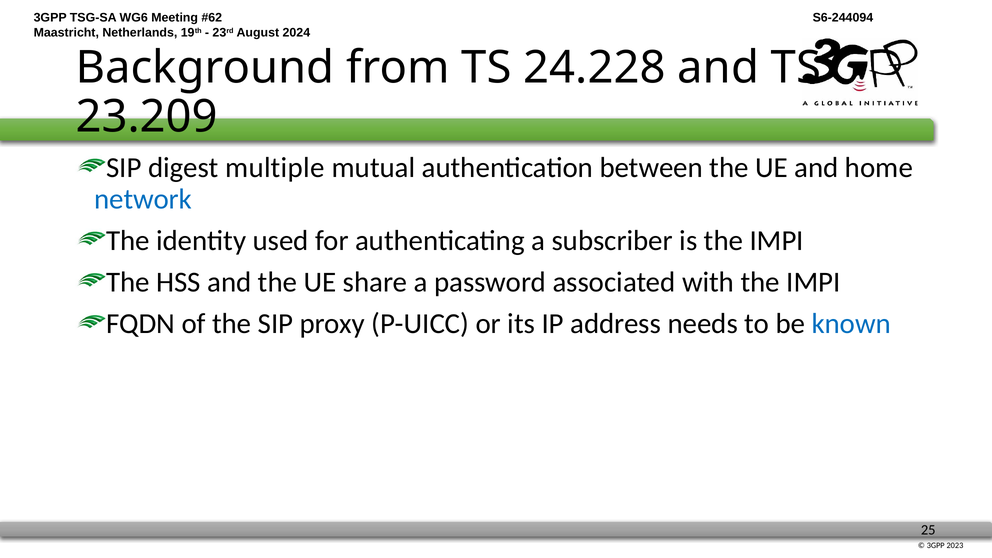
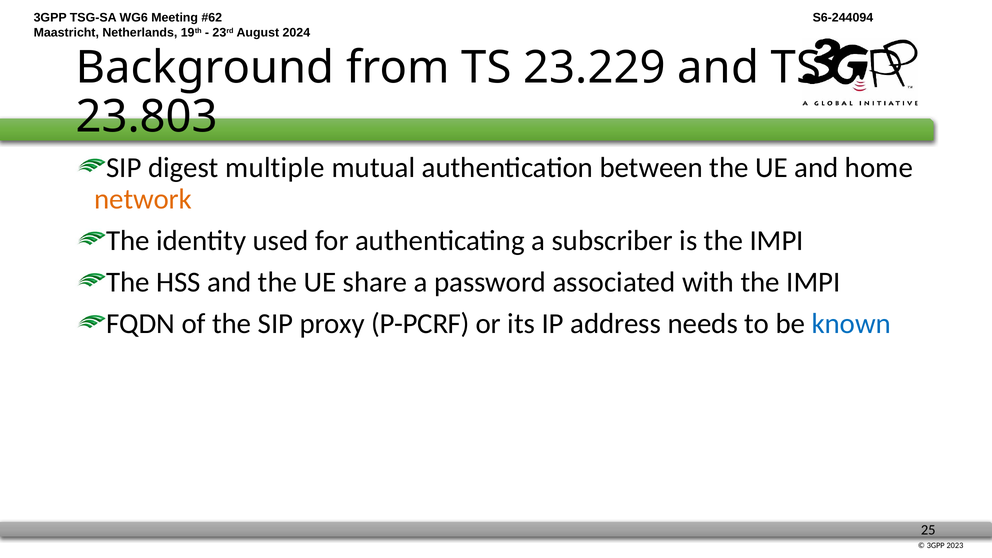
24.228: 24.228 -> 23.229
23.209: 23.209 -> 23.803
network colour: blue -> orange
P-UICC: P-UICC -> P-PCRF
